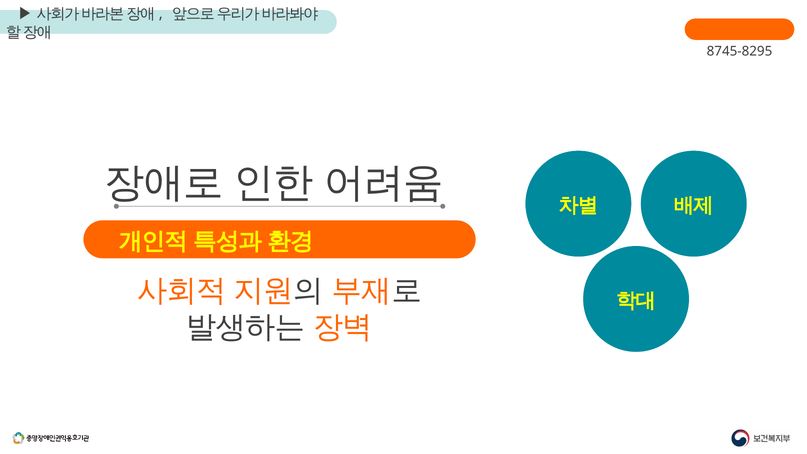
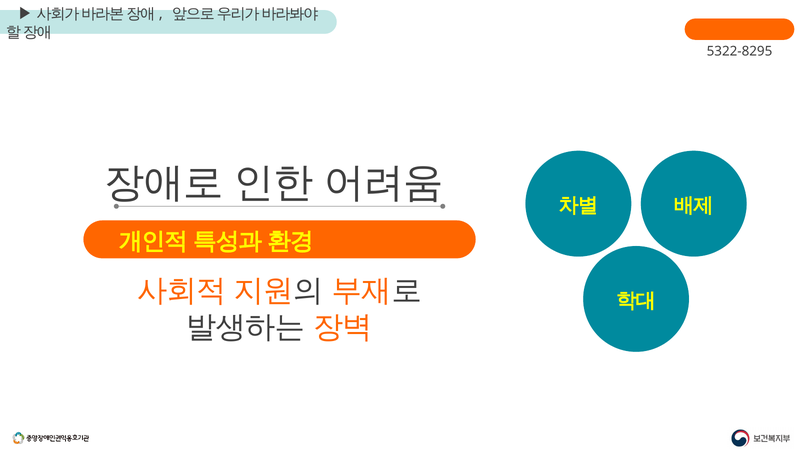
8745-8295: 8745-8295 -> 5322-8295
